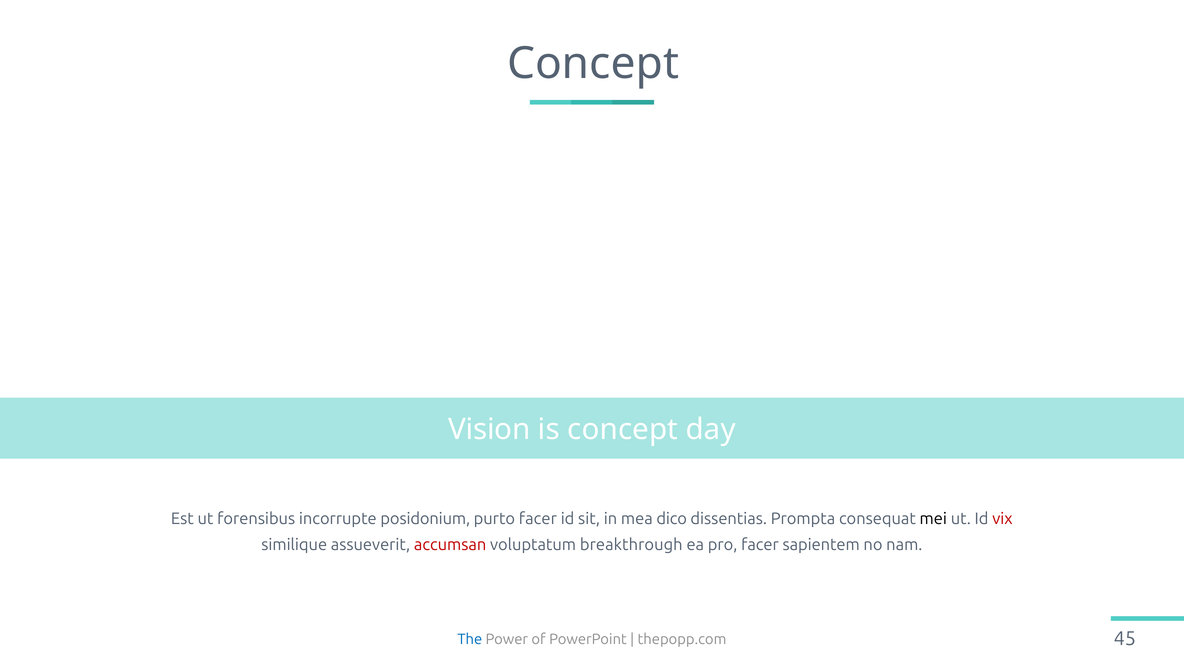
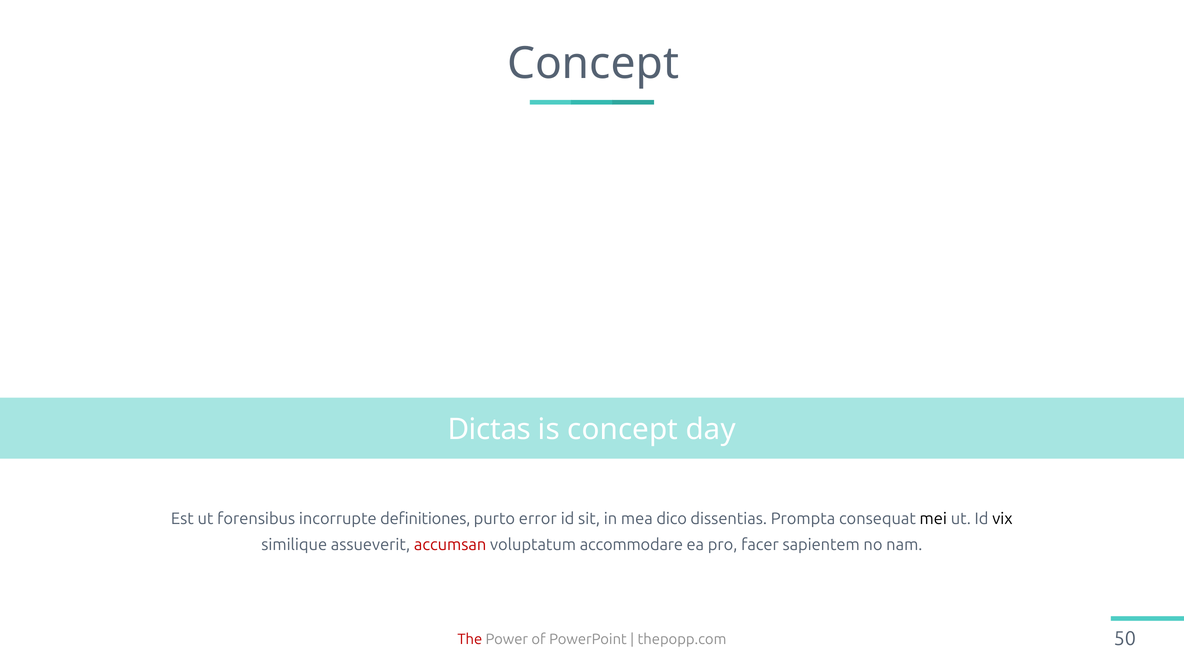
Vision: Vision -> Dictas
posidonium: posidonium -> definitiones
purto facer: facer -> error
vix colour: red -> black
breakthrough: breakthrough -> accommodare
The colour: blue -> red
45: 45 -> 50
